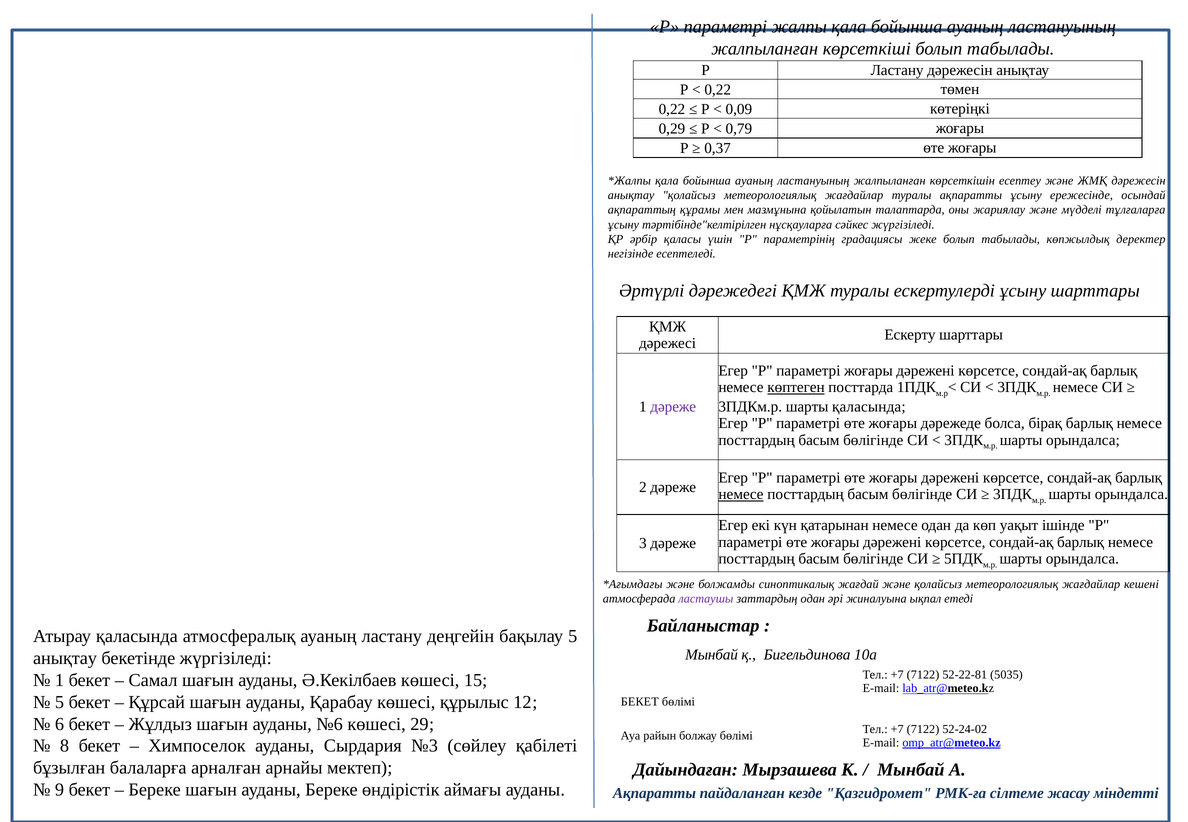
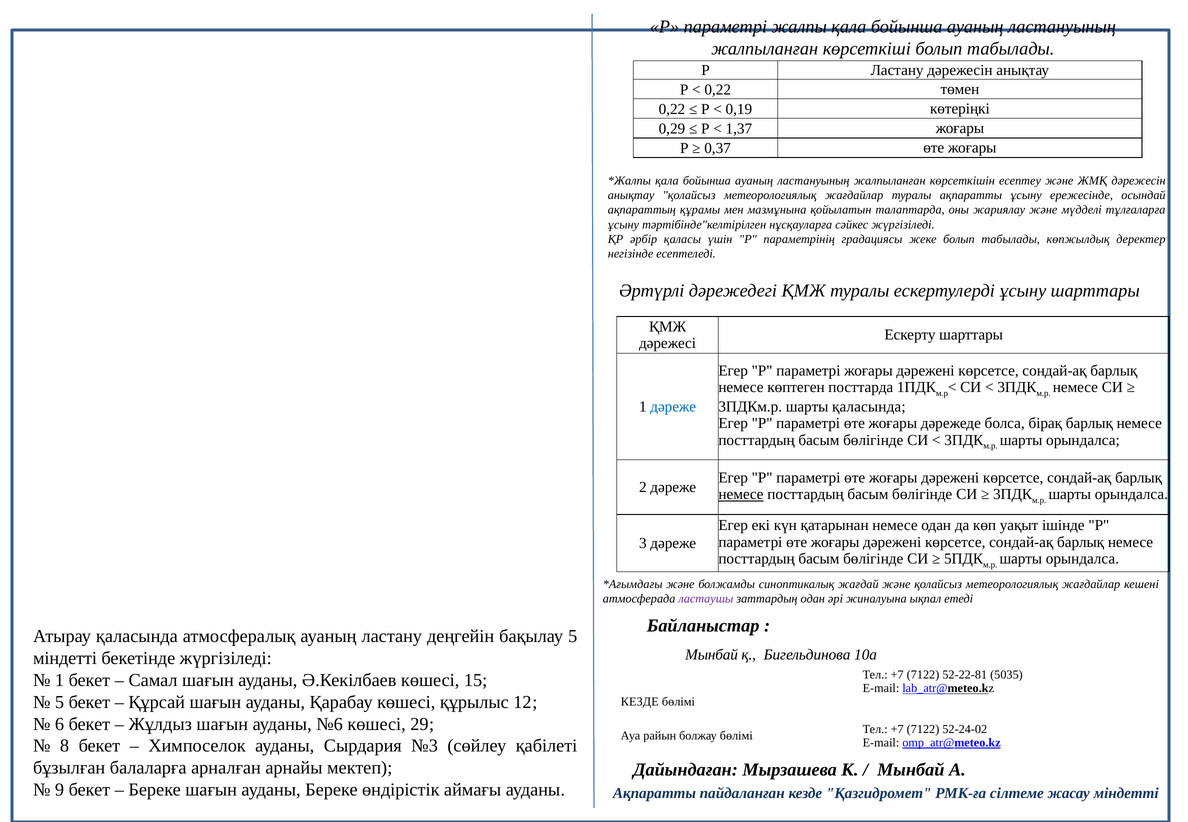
0,09: 0,09 -> 0,19
0,79: 0,79 -> 1,37
көптеген underline: present -> none
дәреже at (673, 407) colour: purple -> blue
анықтау at (65, 659): анықтау -> міндетті
БЕКЕТ at (640, 702): БЕКЕТ -> КЕЗДЕ
